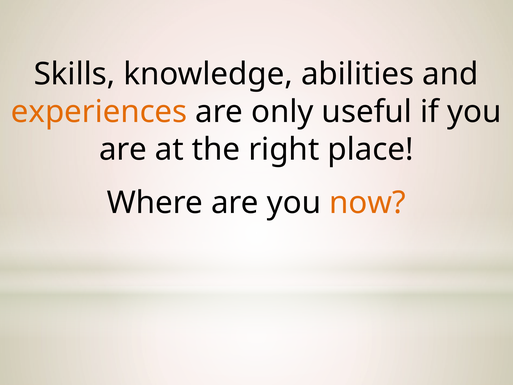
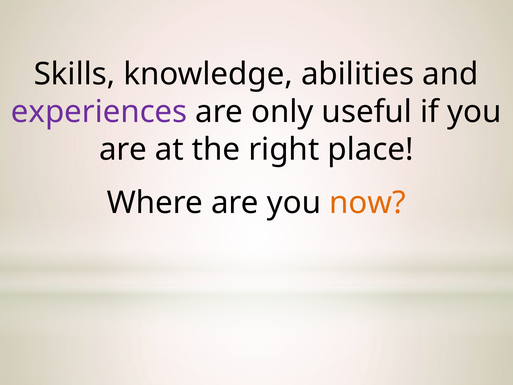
experiences colour: orange -> purple
